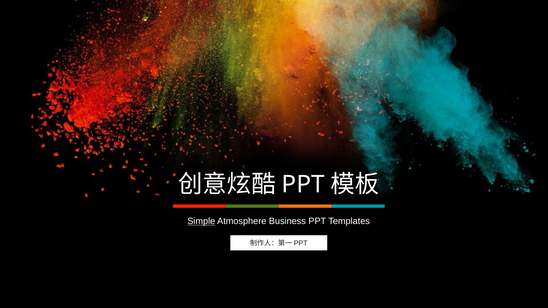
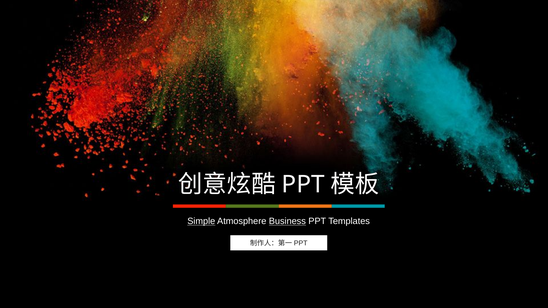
Business underline: none -> present
